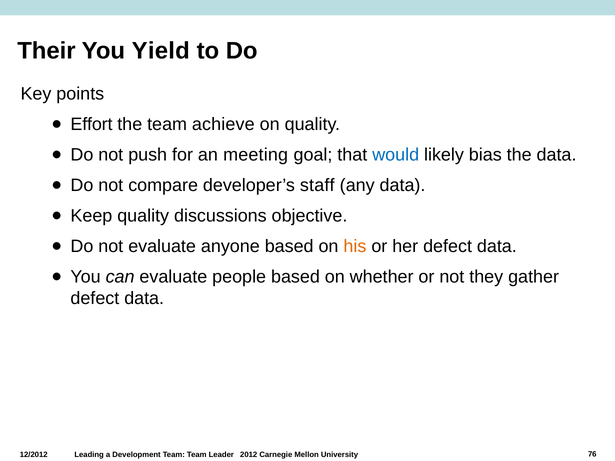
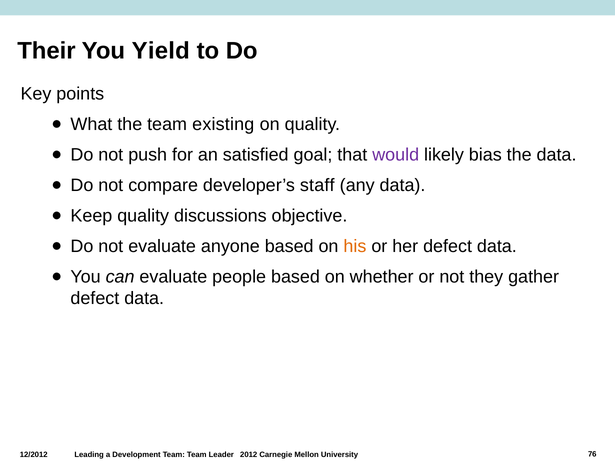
Effort: Effort -> What
achieve: achieve -> existing
meeting: meeting -> satisfied
would colour: blue -> purple
